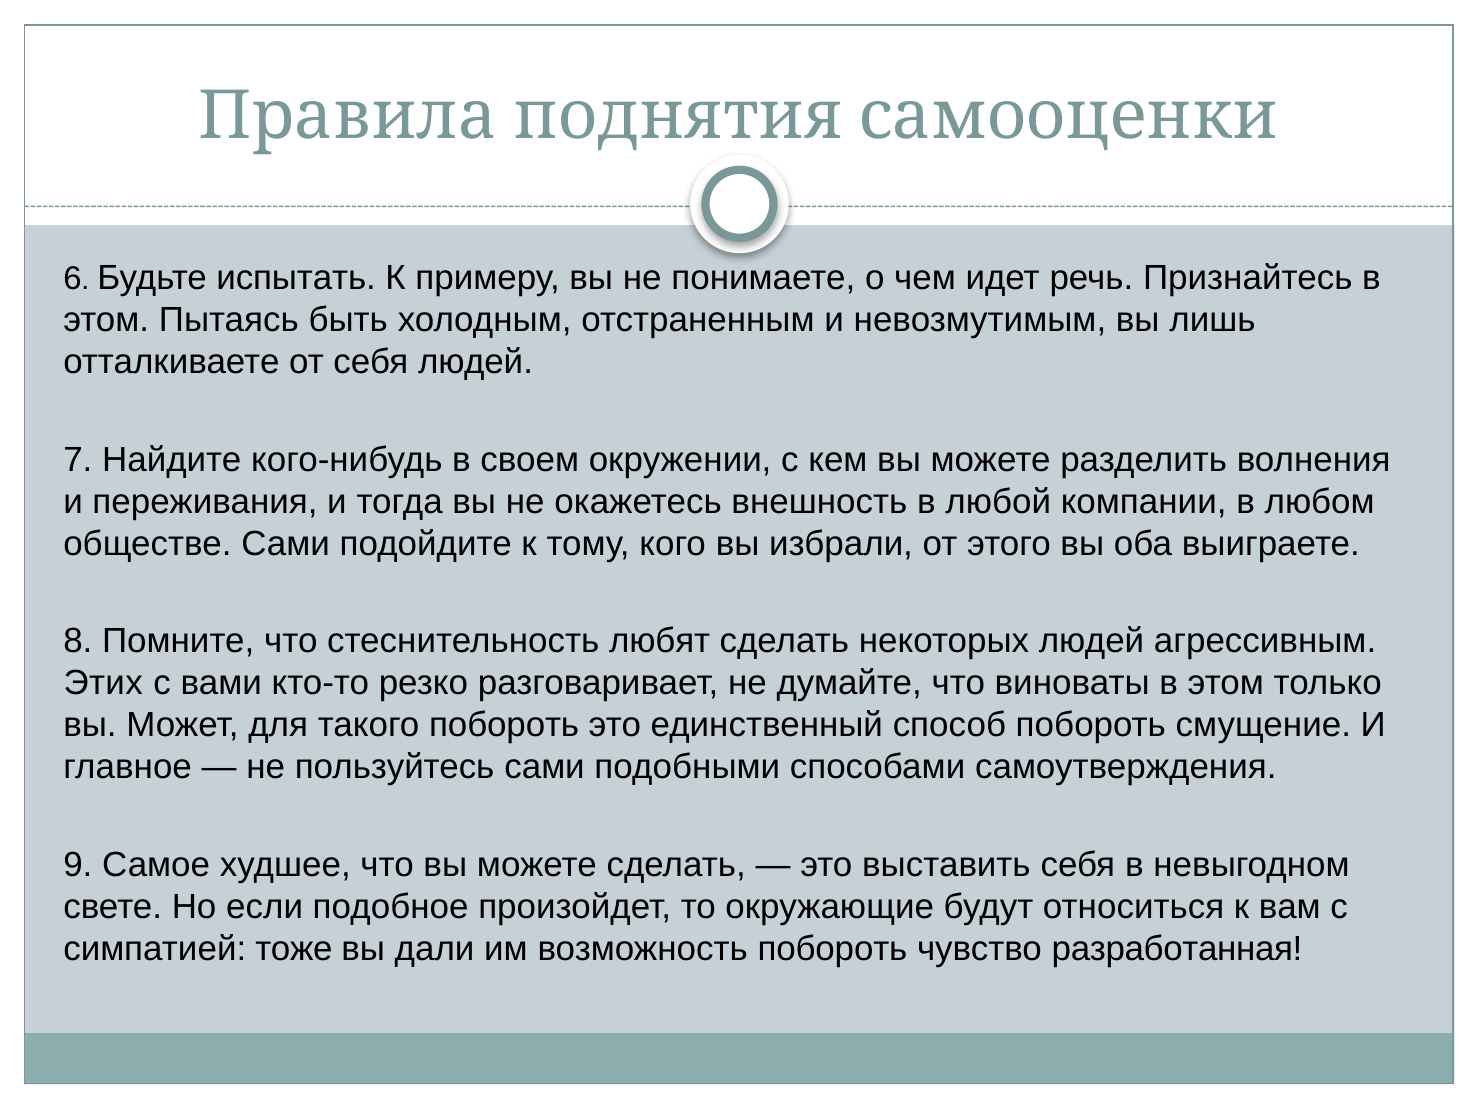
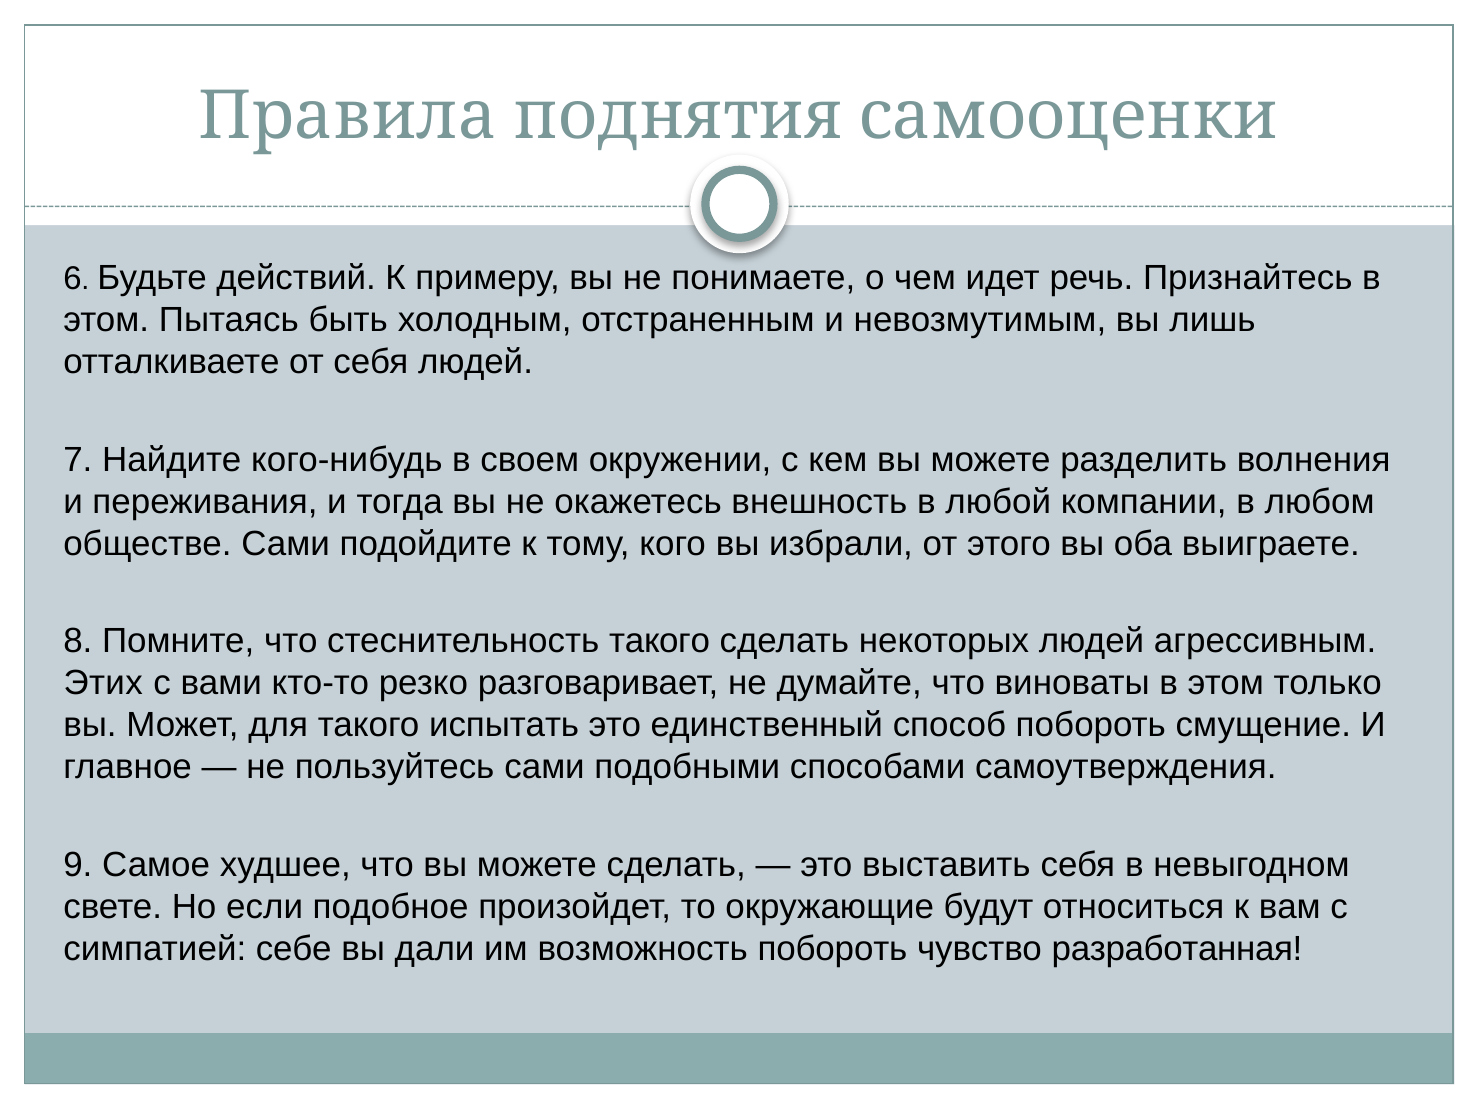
испытать: испытать -> действий
стеснительность любят: любят -> такого
такого побороть: побороть -> испытать
тоже: тоже -> себе
